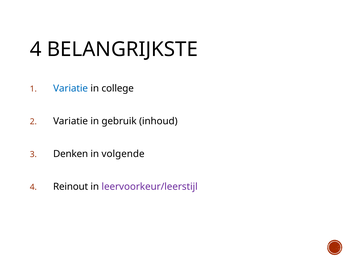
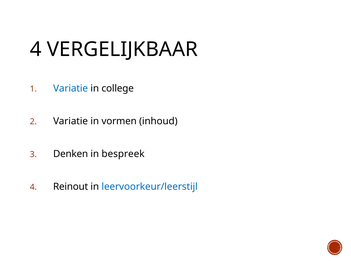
BELANGRIJKSTE: BELANGRIJKSTE -> VERGELIJKBAAR
gebruik: gebruik -> vormen
volgende: volgende -> bespreek
leervoorkeur/leerstijl colour: purple -> blue
